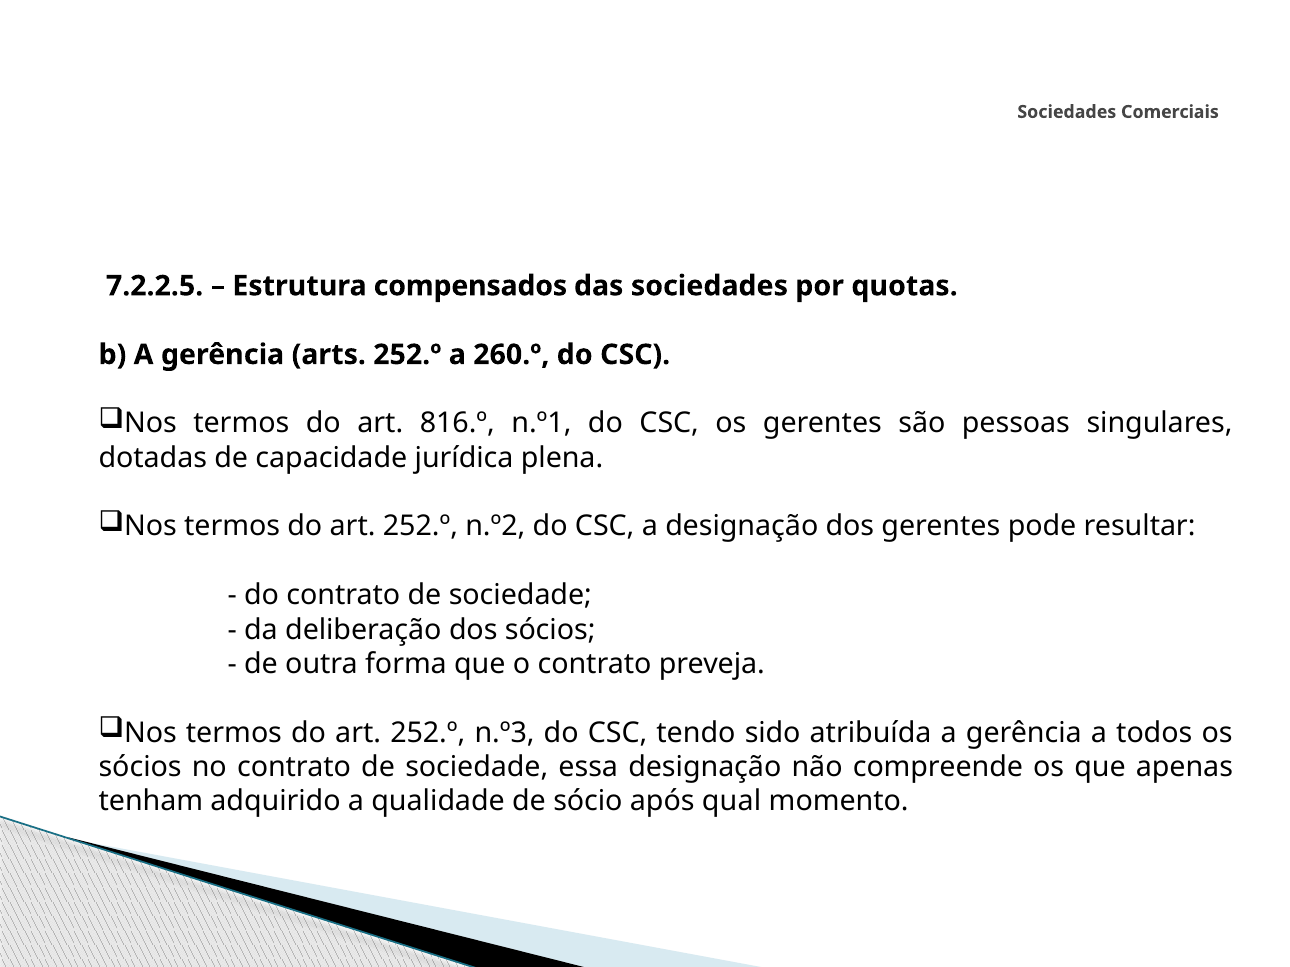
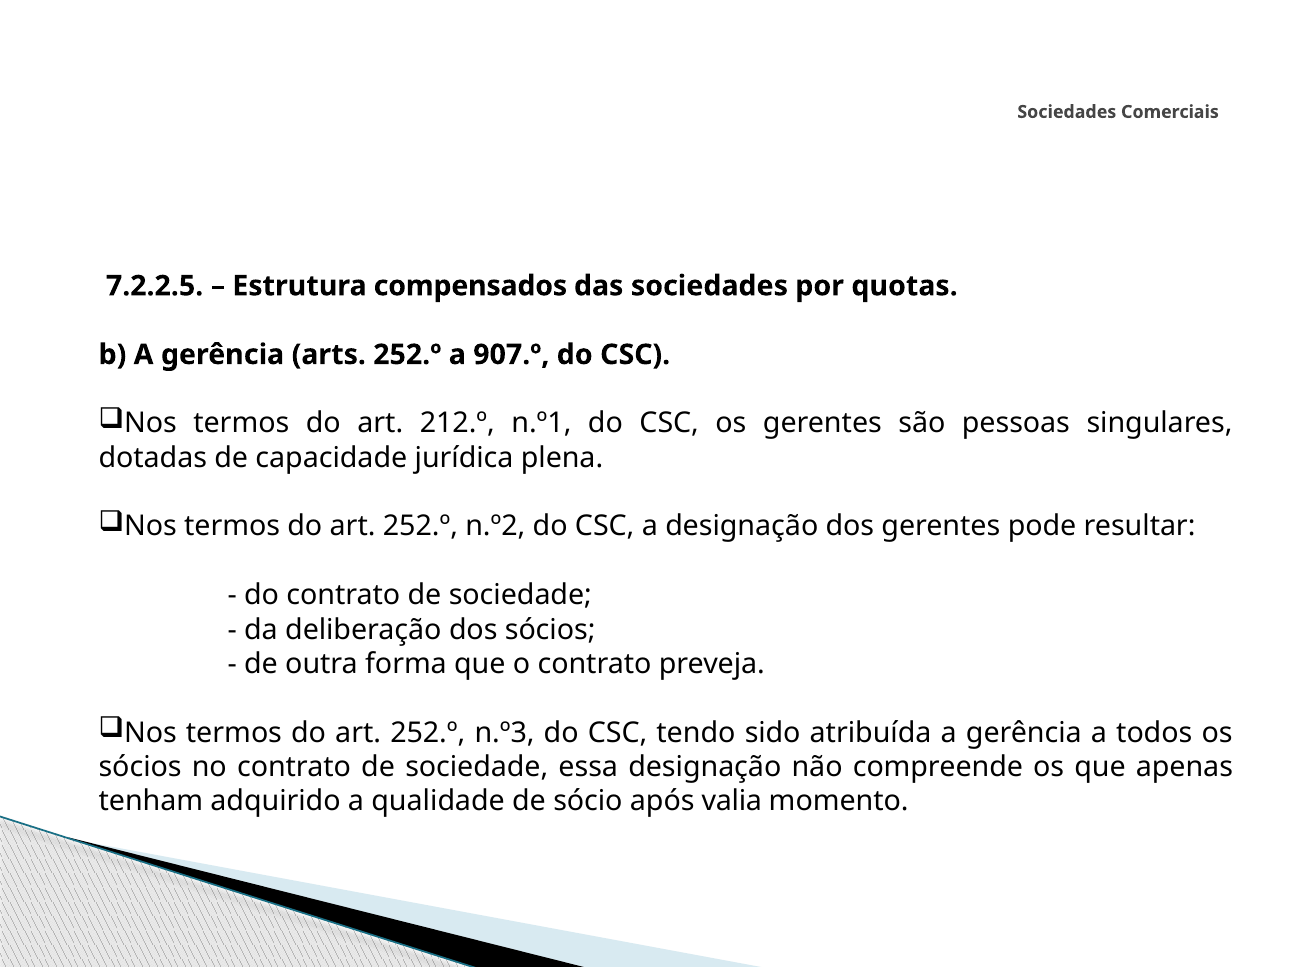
260.º: 260.º -> 907.º
816.º: 816.º -> 212.º
qual: qual -> valia
